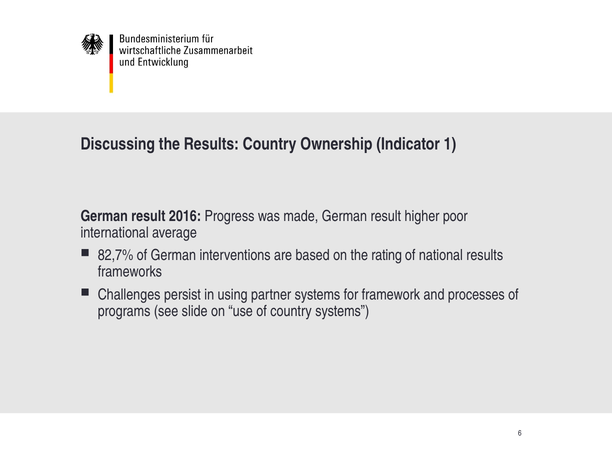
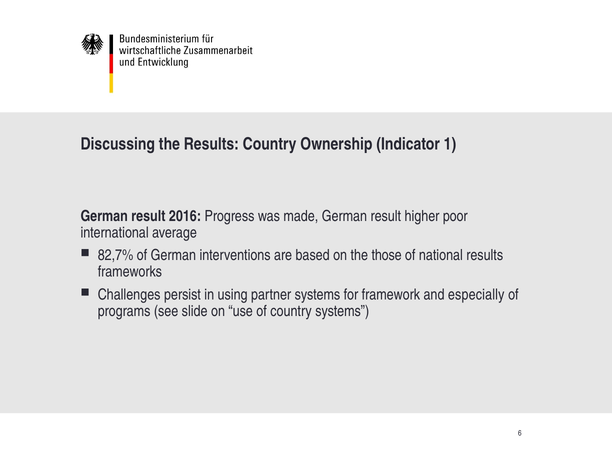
rating: rating -> those
processes: processes -> especially
